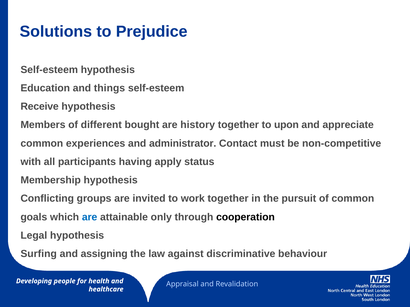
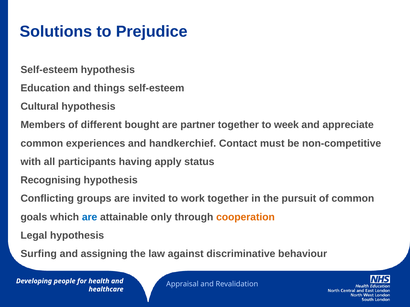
Receive: Receive -> Cultural
history: history -> partner
upon: upon -> week
administrator: administrator -> handkerchief
Membership: Membership -> Recognising
cooperation colour: black -> orange
